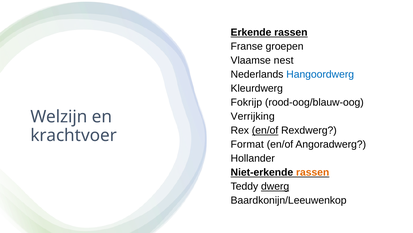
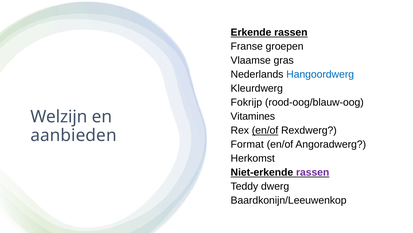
nest: nest -> gras
Verrijking: Verrijking -> Vitamines
krachtvoer: krachtvoer -> aanbieden
Hollander: Hollander -> Herkomst
rassen at (313, 172) colour: orange -> purple
dwerg underline: present -> none
